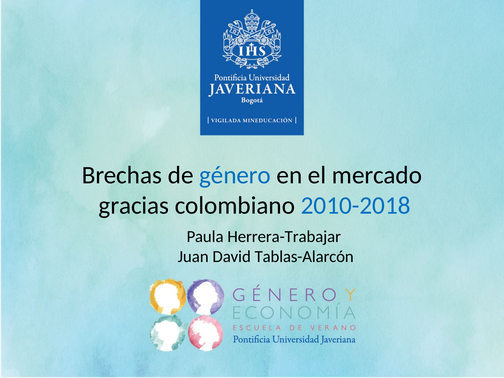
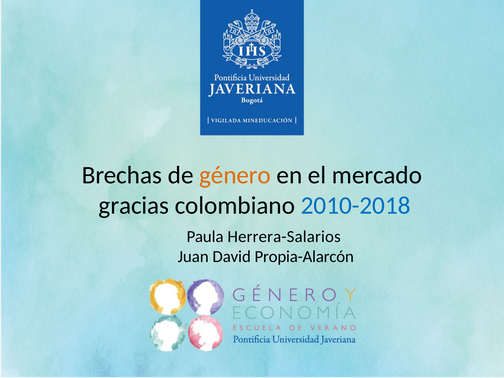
género colour: blue -> orange
Herrera-Trabajar: Herrera-Trabajar -> Herrera-Salarios
Tablas-Alarcón: Tablas-Alarcón -> Propia-Alarcón
